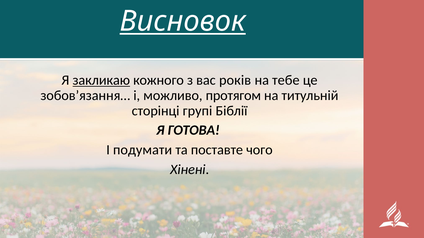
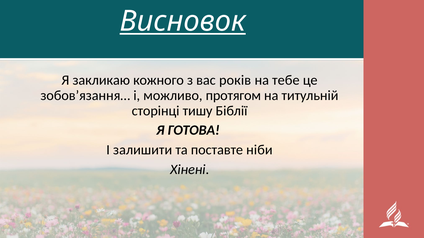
закликаю underline: present -> none
групі: групі -> тишу
подумати: подумати -> залишити
чого: чого -> ніби
